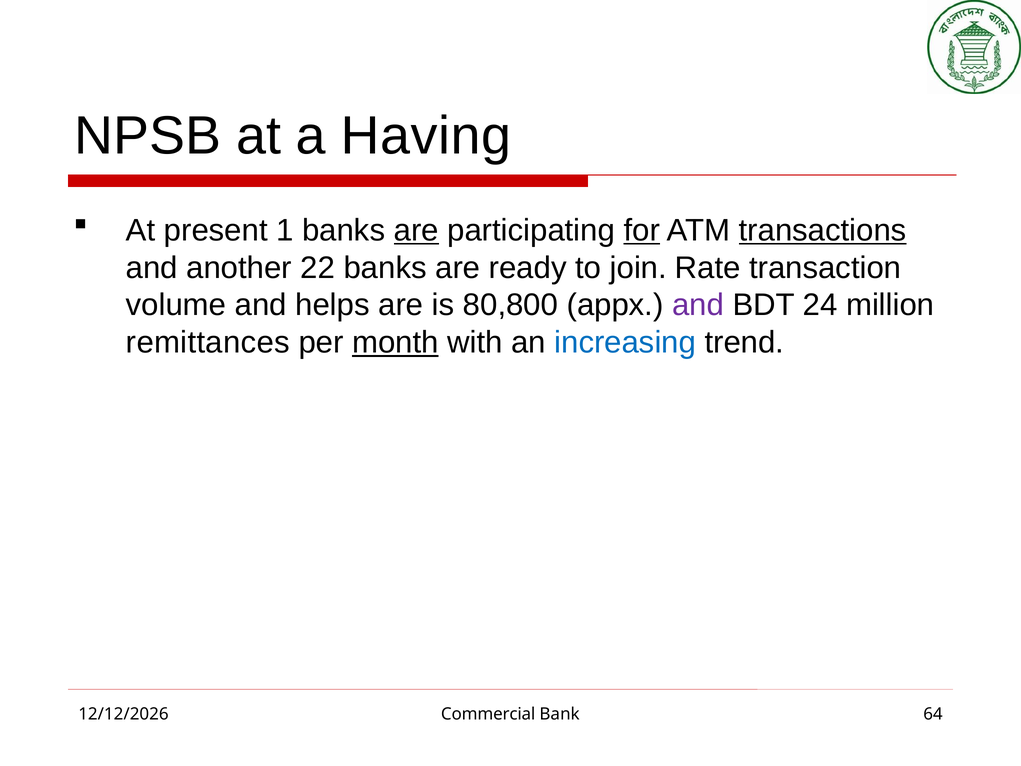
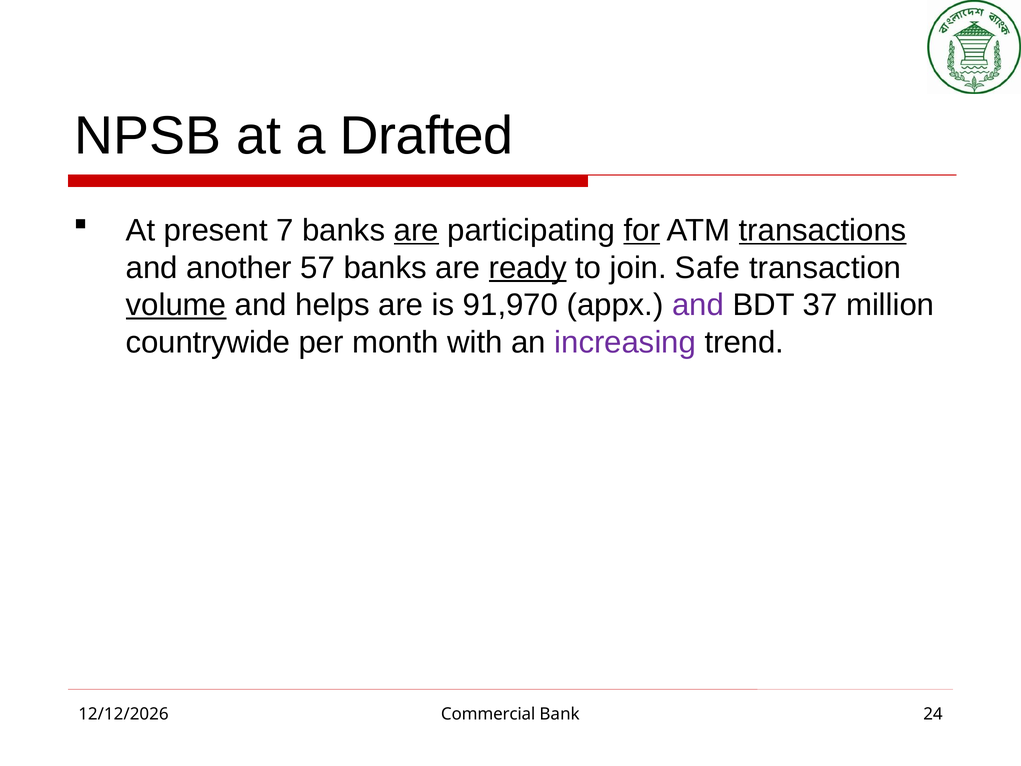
Having: Having -> Drafted
1: 1 -> 7
22: 22 -> 57
ready underline: none -> present
Rate: Rate -> Safe
volume underline: none -> present
80,800: 80,800 -> 91,970
24: 24 -> 37
remittances: remittances -> countrywide
month underline: present -> none
increasing colour: blue -> purple
64: 64 -> 24
